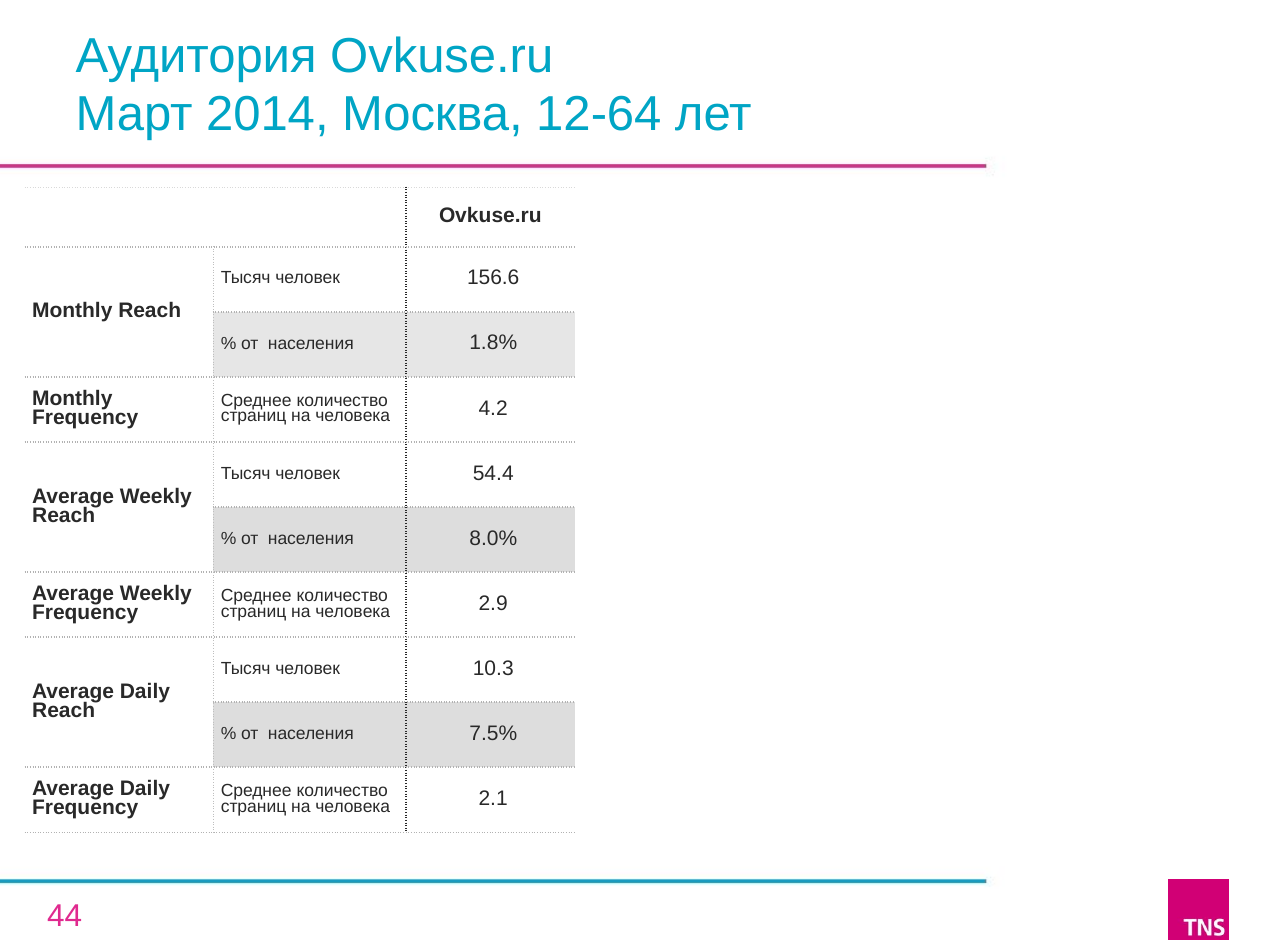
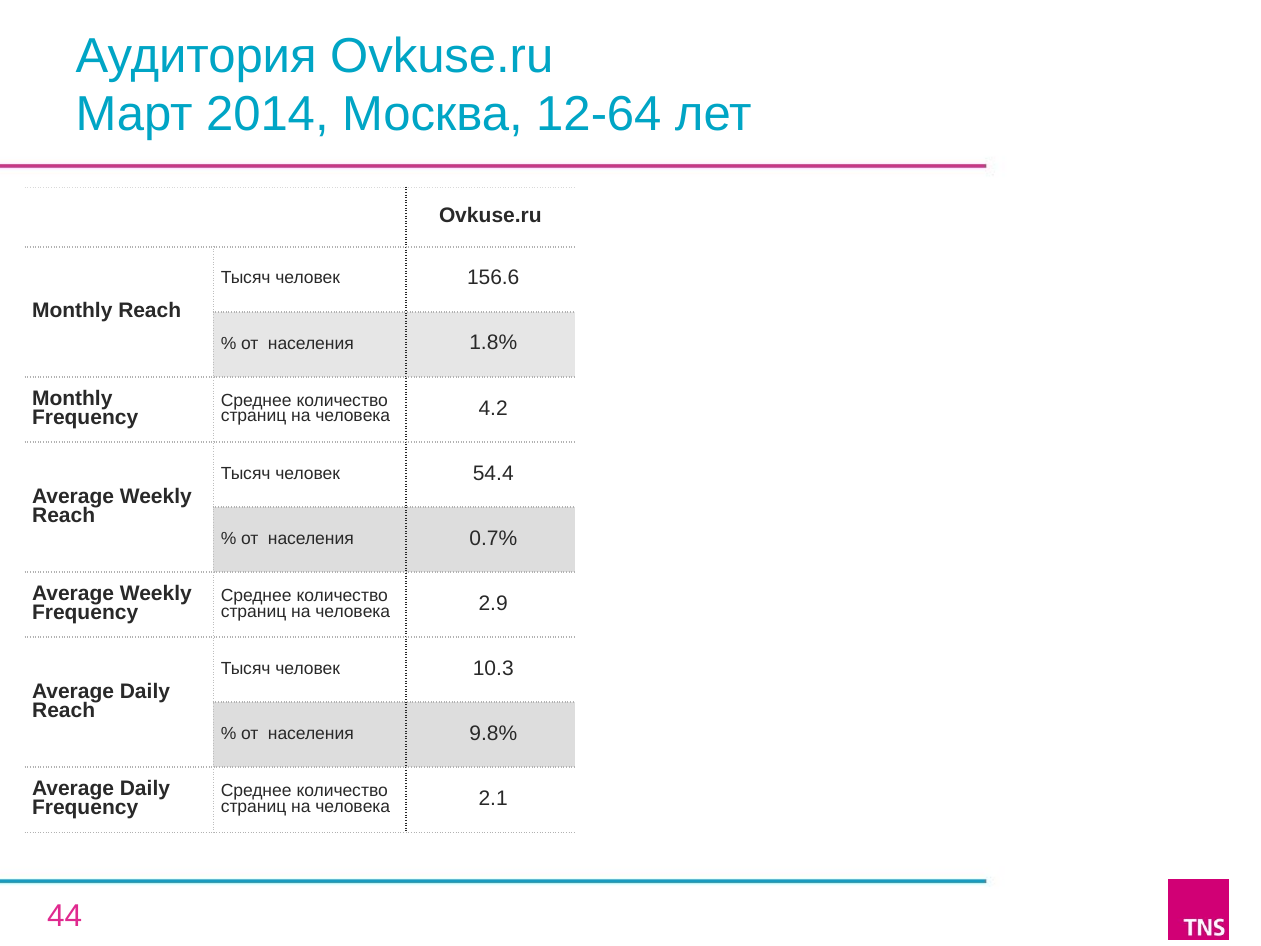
8.0%: 8.0% -> 0.7%
7.5%: 7.5% -> 9.8%
